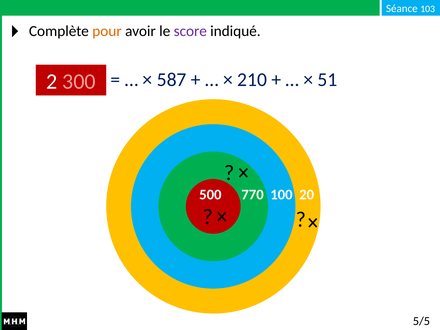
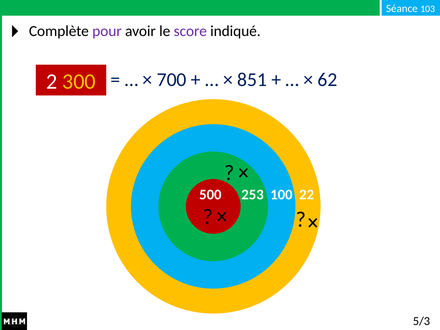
pour colour: orange -> purple
587: 587 -> 700
210: 210 -> 851
51: 51 -> 62
300 colour: pink -> yellow
770: 770 -> 253
20: 20 -> 22
5/5: 5/5 -> 5/3
